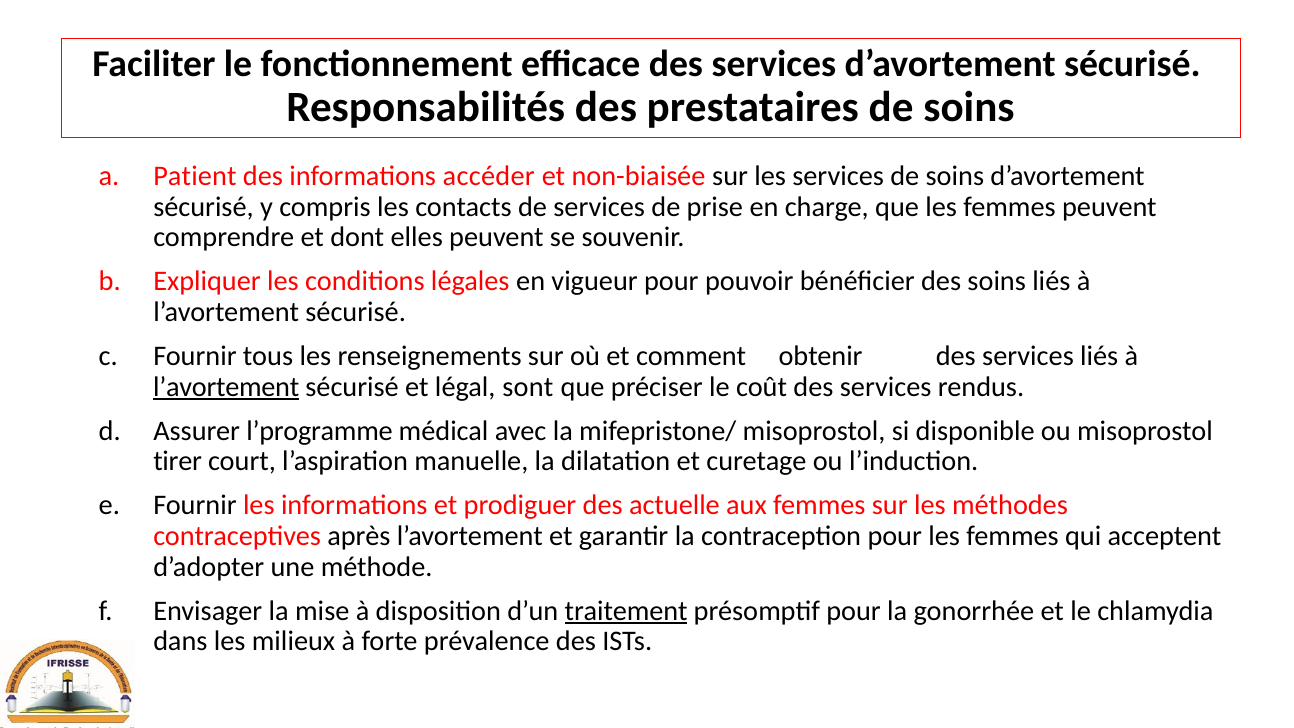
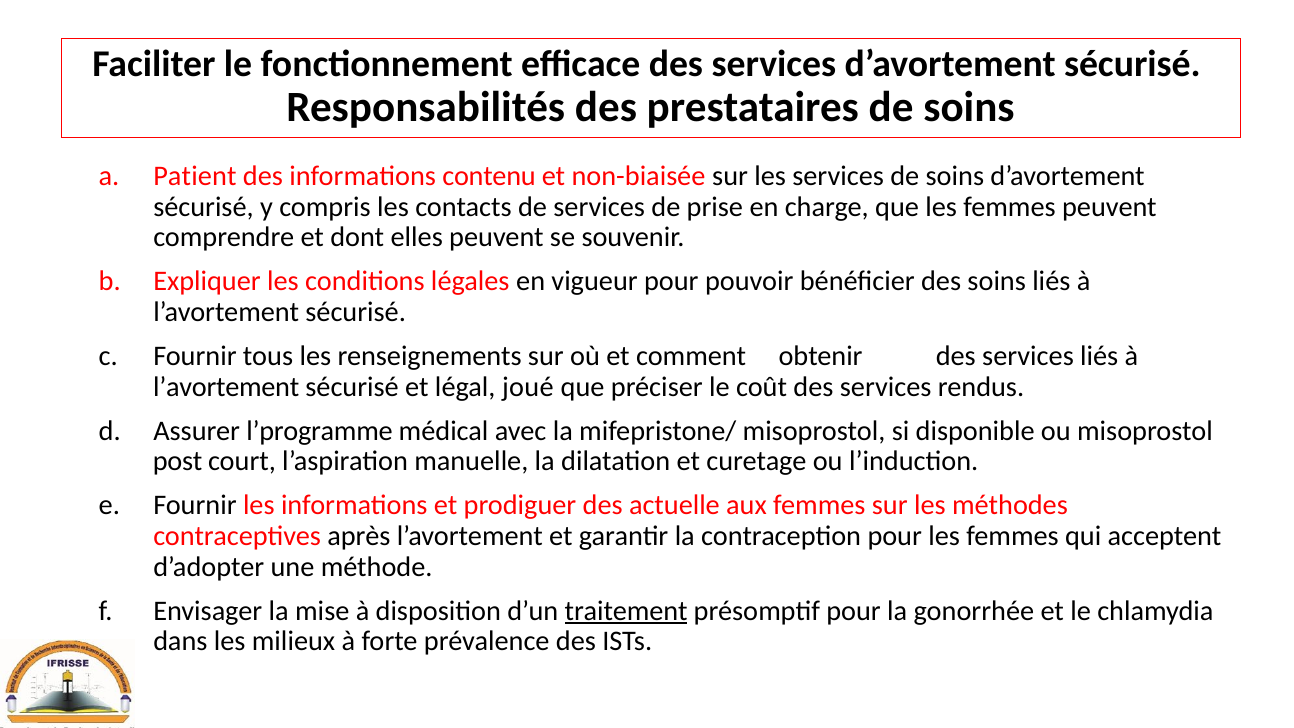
accéder: accéder -> contenu
l’avortement at (226, 387) underline: present -> none
sont: sont -> joué
tirer: tirer -> post
